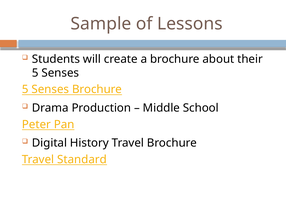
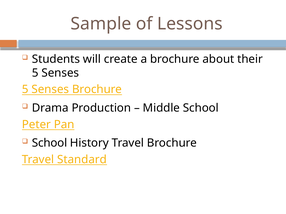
Digital at (49, 143): Digital -> School
